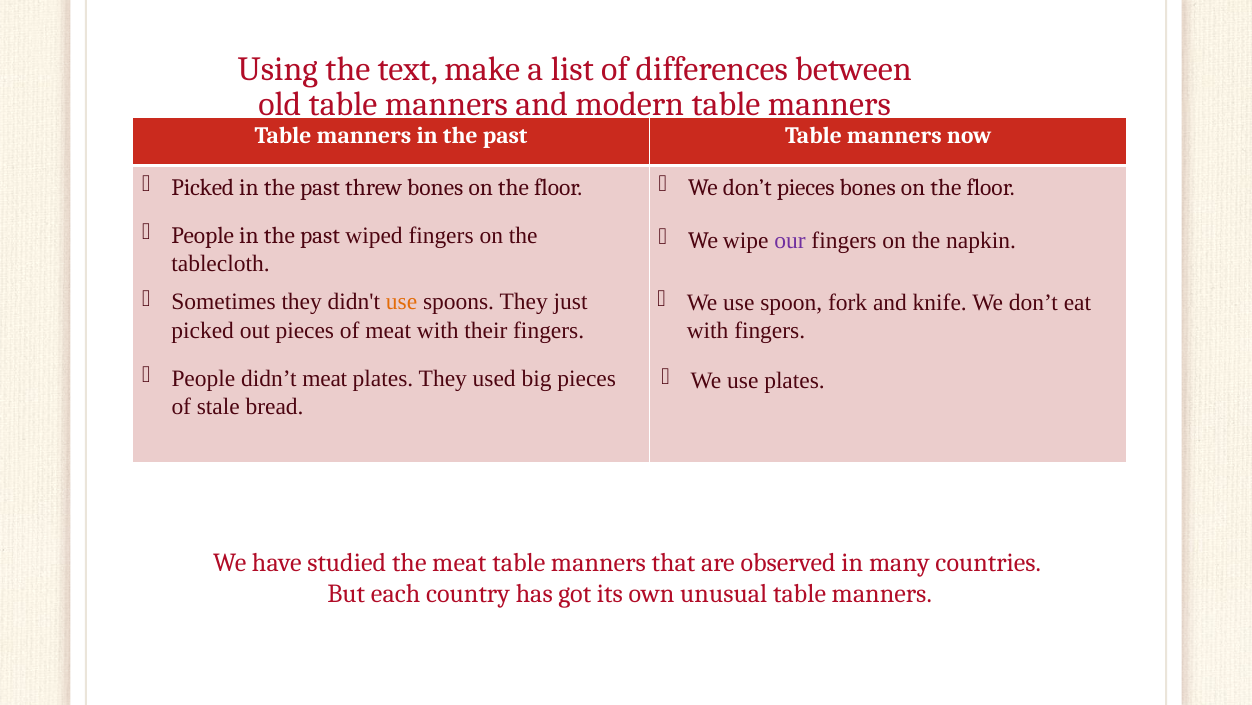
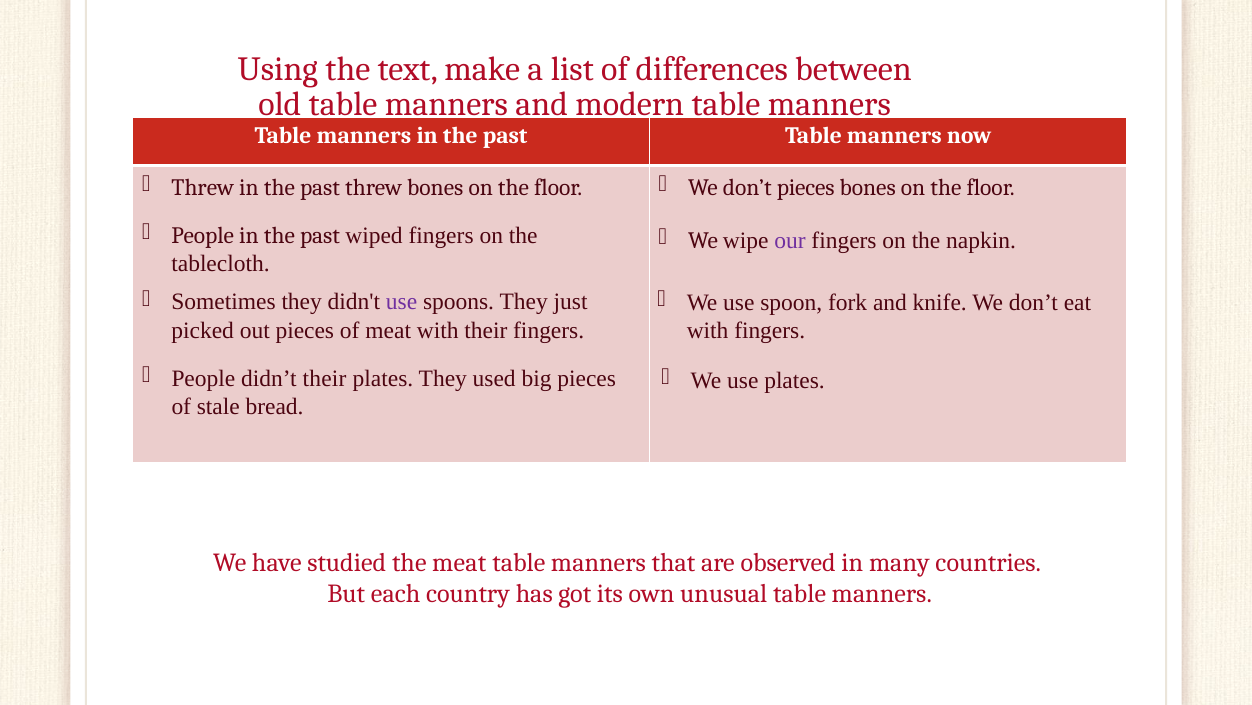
Picked at (203, 188): Picked -> Threw
use at (402, 302) colour: orange -> purple
didn’t meat: meat -> their
